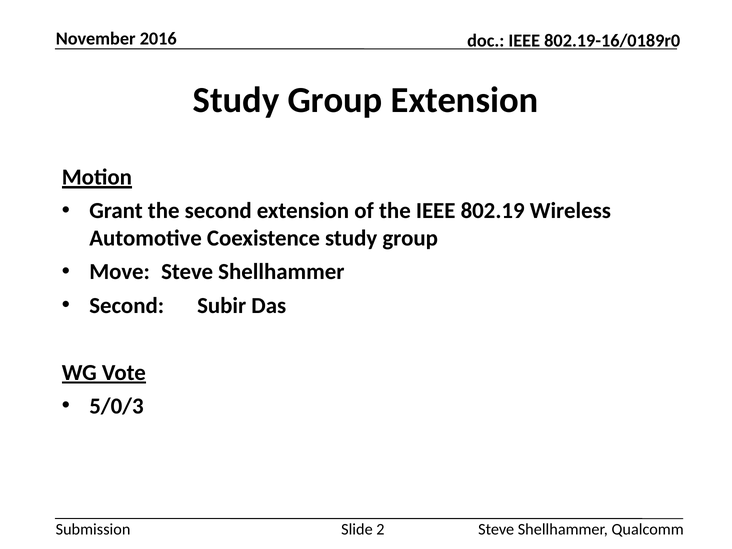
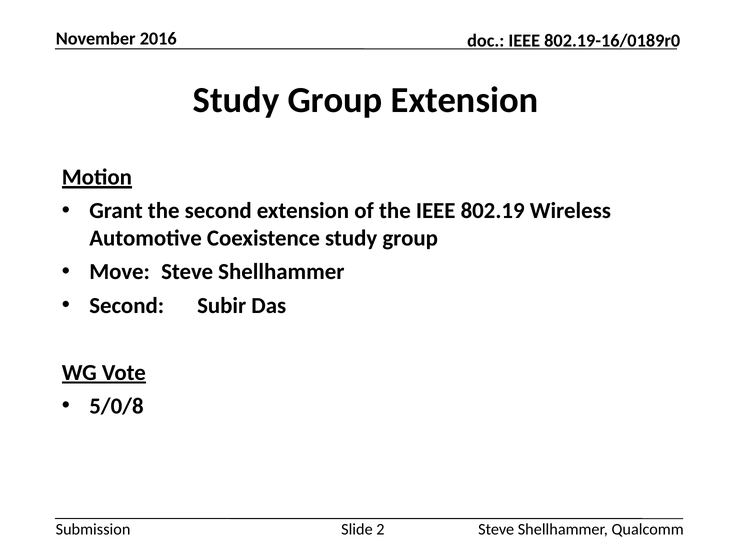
5/0/3: 5/0/3 -> 5/0/8
